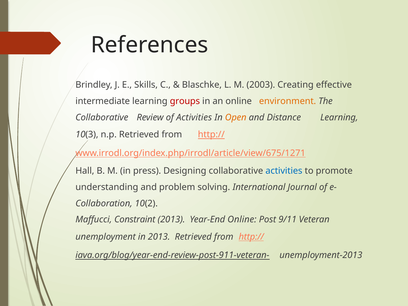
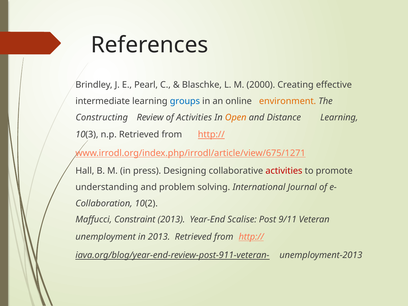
Skills: Skills -> Pearl
2003: 2003 -> 2000
groups colour: red -> blue
Collaborative at (102, 118): Collaborative -> Constructing
activities at (284, 171) colour: blue -> red
Year-End Online: Online -> Scalise
